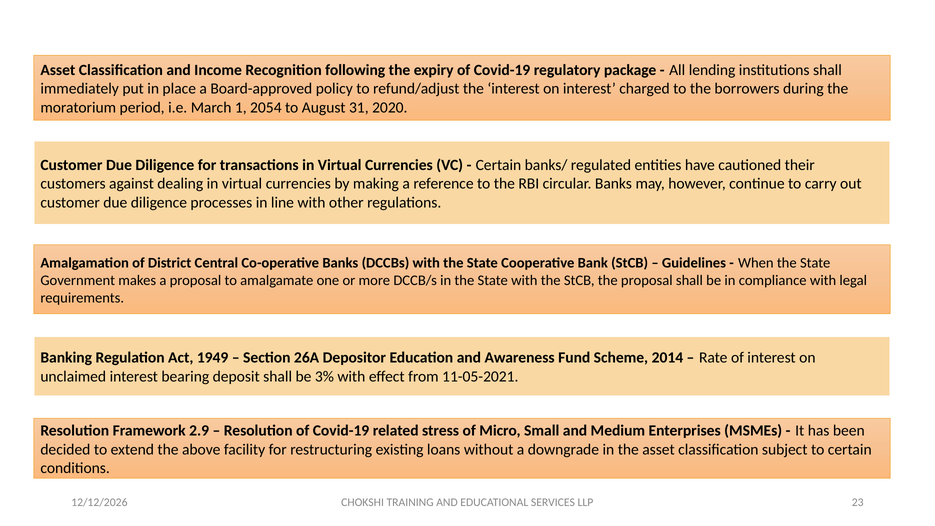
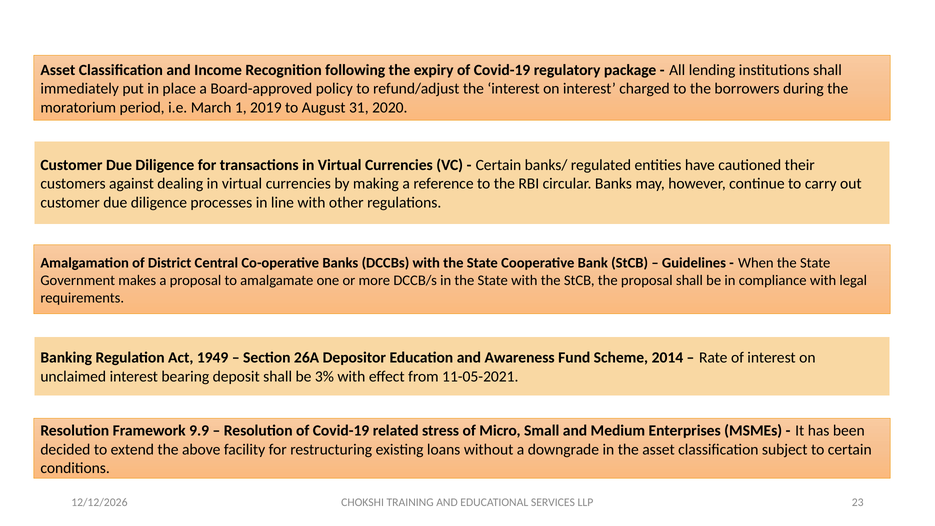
2054: 2054 -> 2019
2.9: 2.9 -> 9.9
